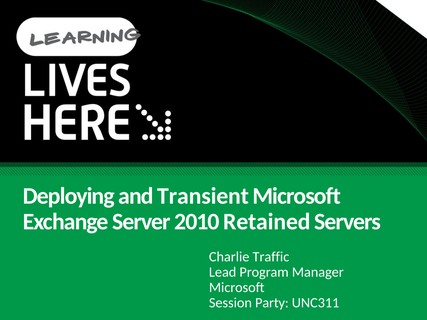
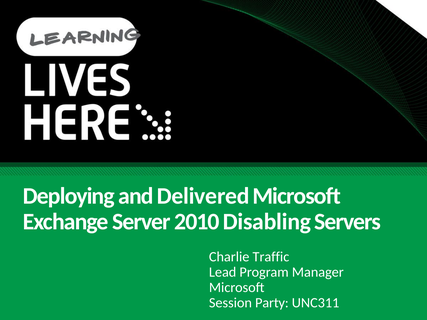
Transient: Transient -> Delivered
Retained: Retained -> Disabling
